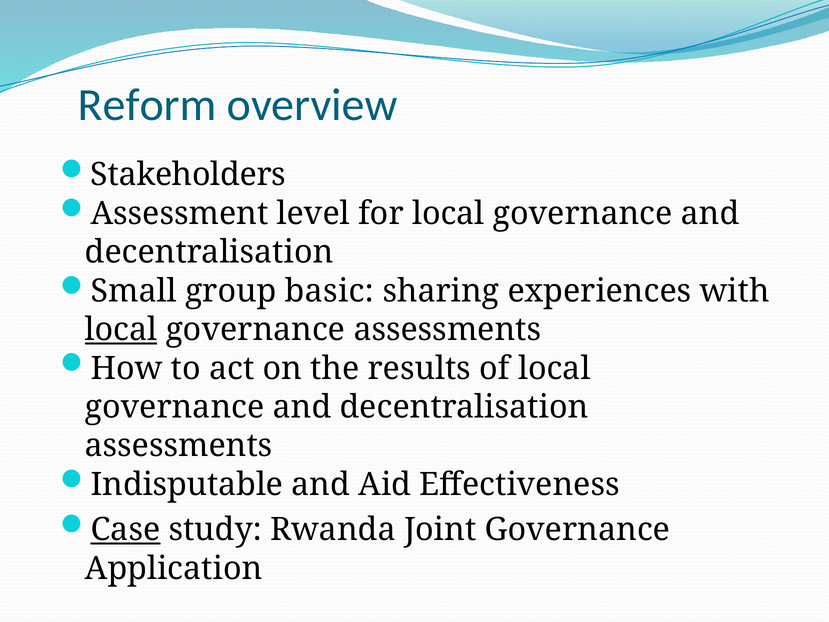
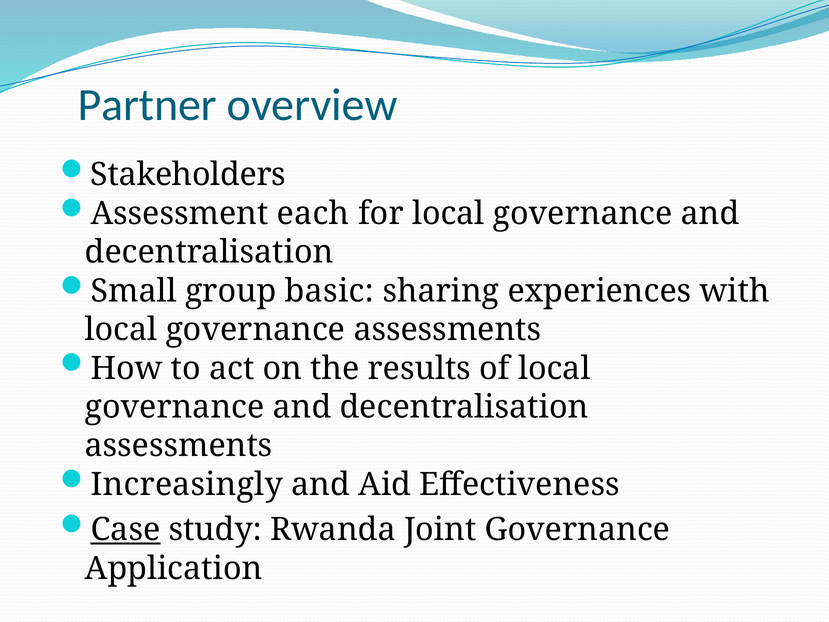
Reform: Reform -> Partner
level: level -> each
local at (121, 330) underline: present -> none
Indisputable: Indisputable -> Increasingly
